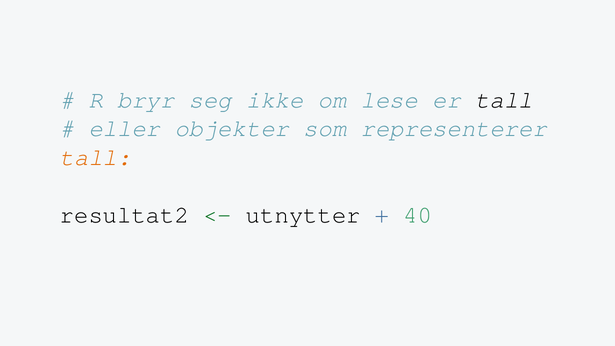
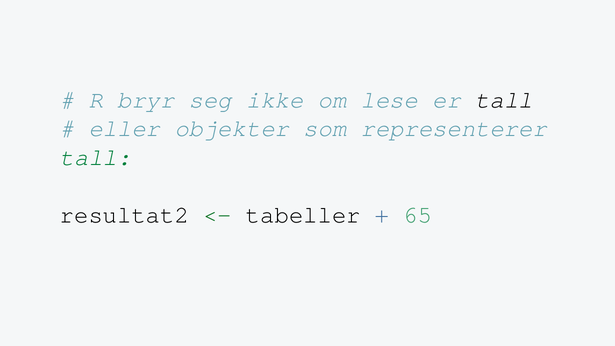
tall at (96, 157) colour: orange -> green
utnytter: utnytter -> tabeller
40: 40 -> 65
